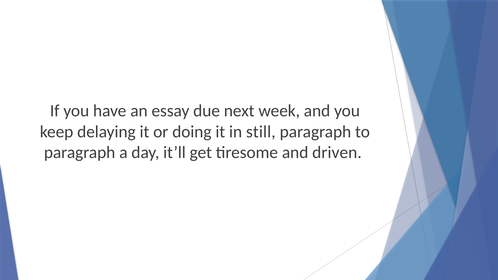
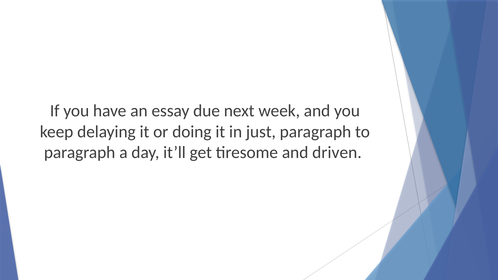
still: still -> just
